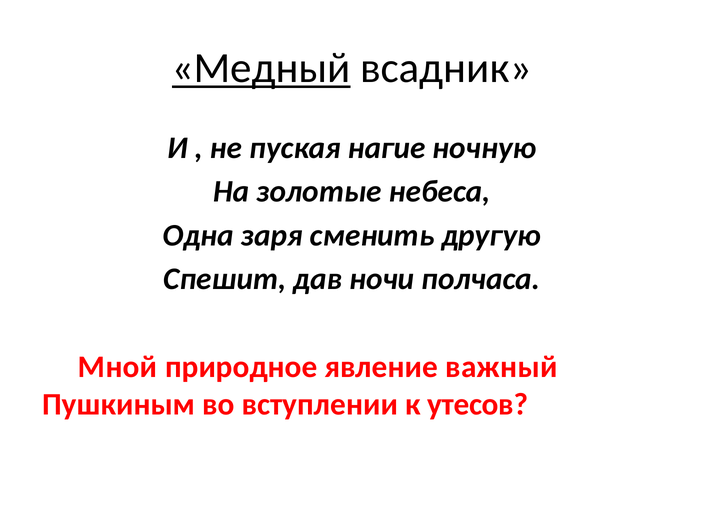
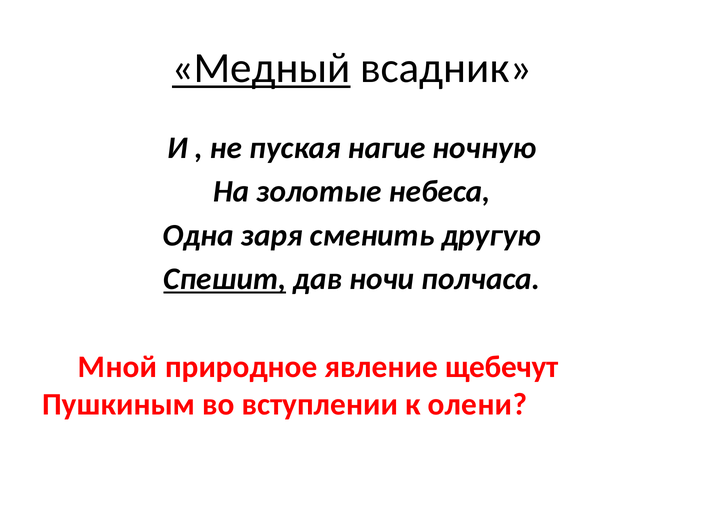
Спешит underline: none -> present
важный: важный -> щебечут
утесов: утесов -> олени
